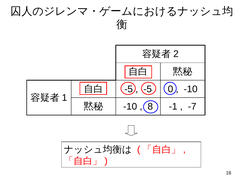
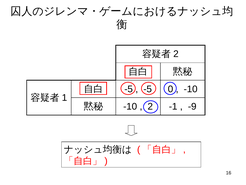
8 at (150, 106): 8 -> 2
-7: -7 -> -9
